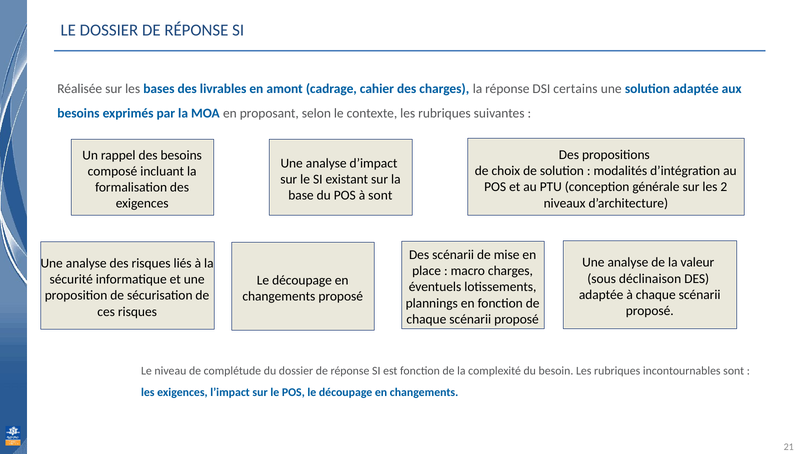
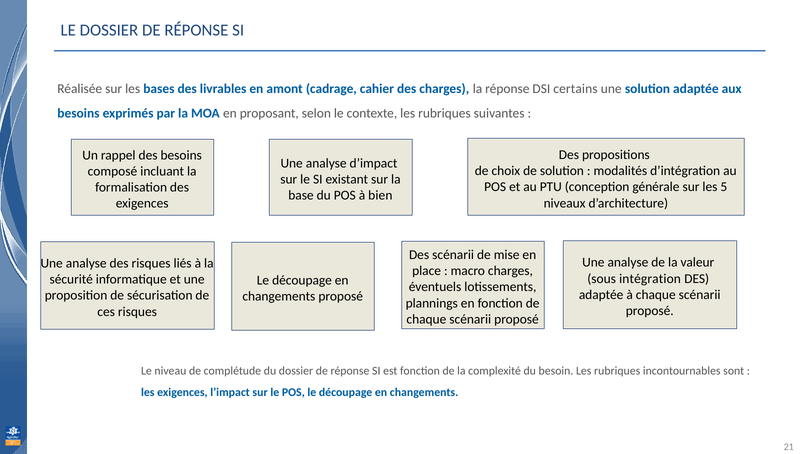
2: 2 -> 5
à sont: sont -> bien
déclinaison: déclinaison -> intégration
